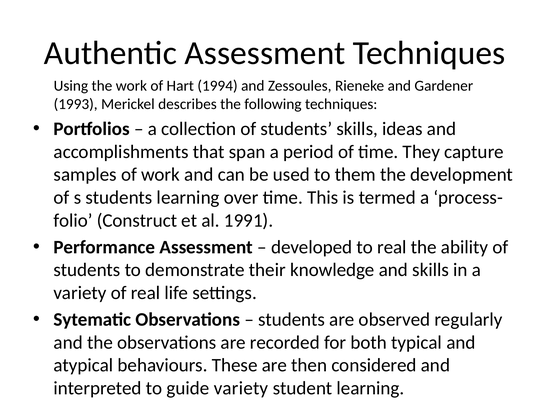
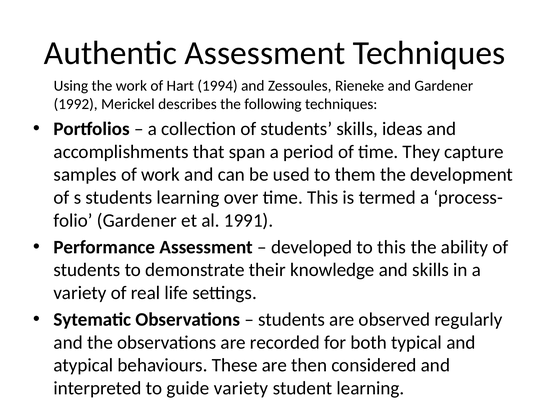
1993: 1993 -> 1992
Construct at (137, 221): Construct -> Gardener
to real: real -> this
